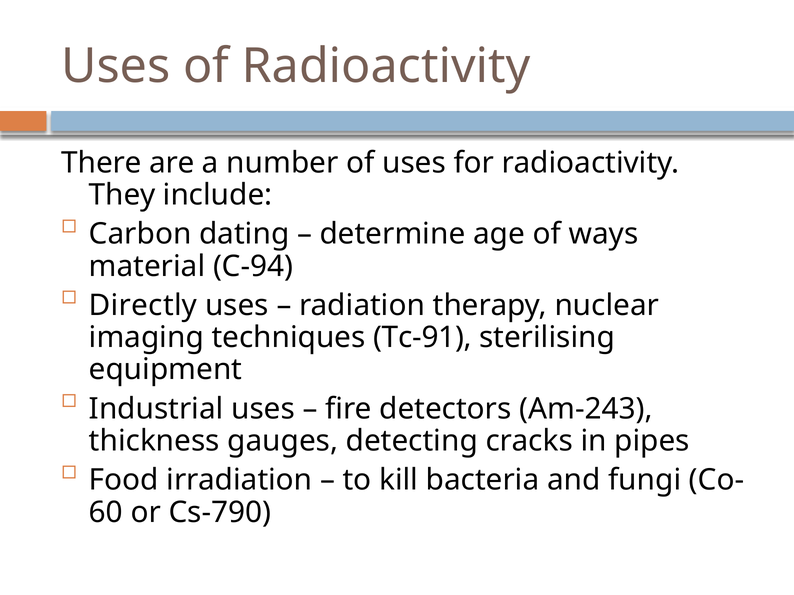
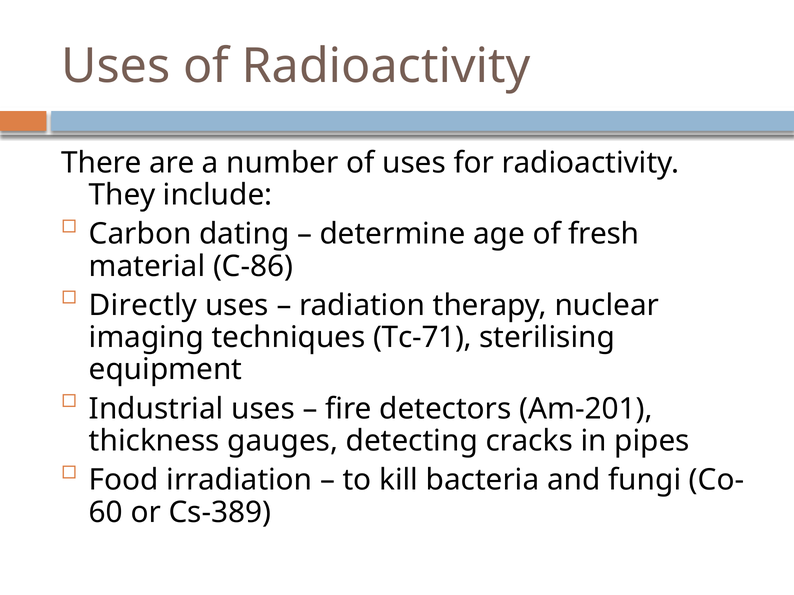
ways: ways -> fresh
C-94: C-94 -> C-86
Tc-91: Tc-91 -> Tc-71
Am-243: Am-243 -> Am-201
Cs-790: Cs-790 -> Cs-389
